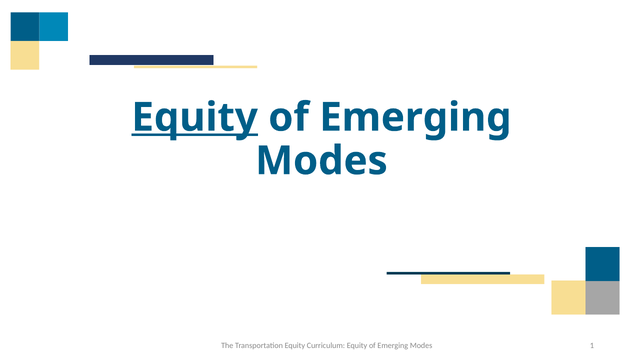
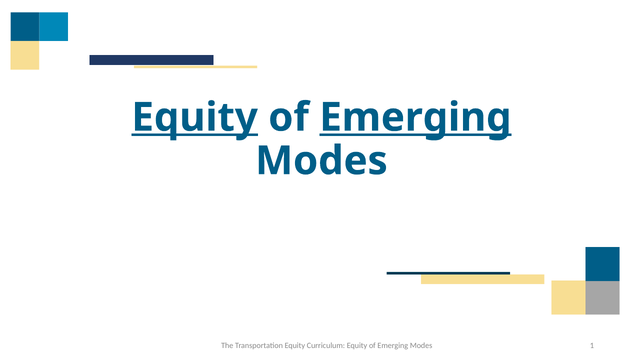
Emerging at (415, 117) underline: none -> present
